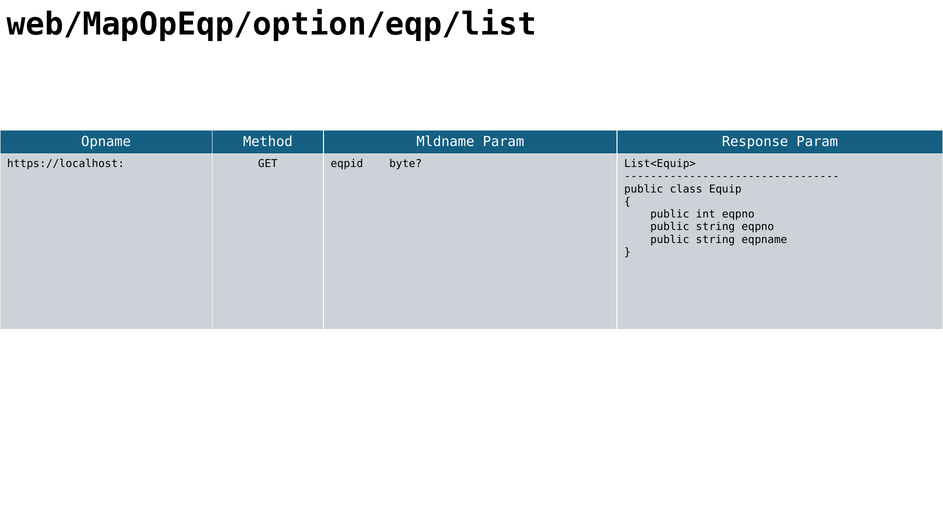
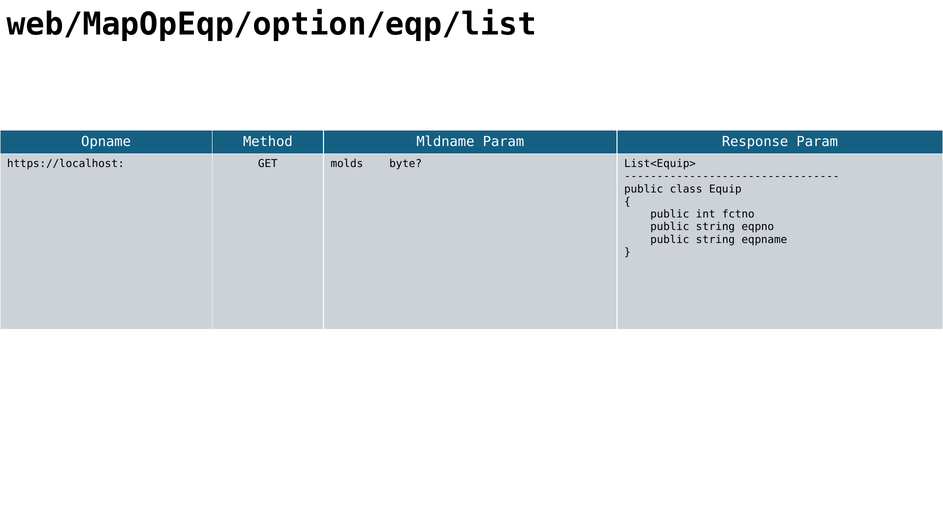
eqpid: eqpid -> molds
int eqpno: eqpno -> fctno
